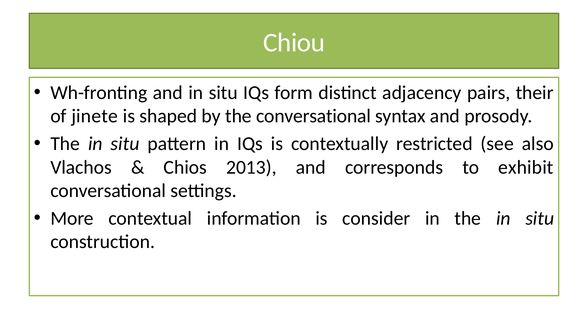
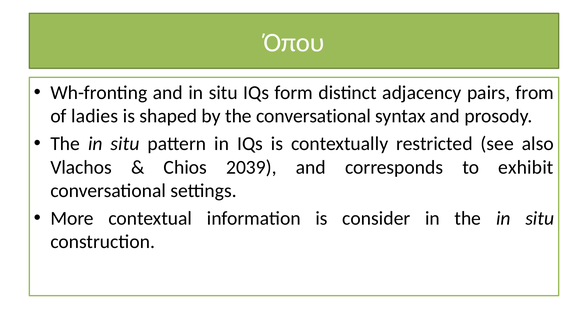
Chiou: Chiou -> Όπου
their: their -> from
jinete: jinete -> ladies
2013: 2013 -> 2039
